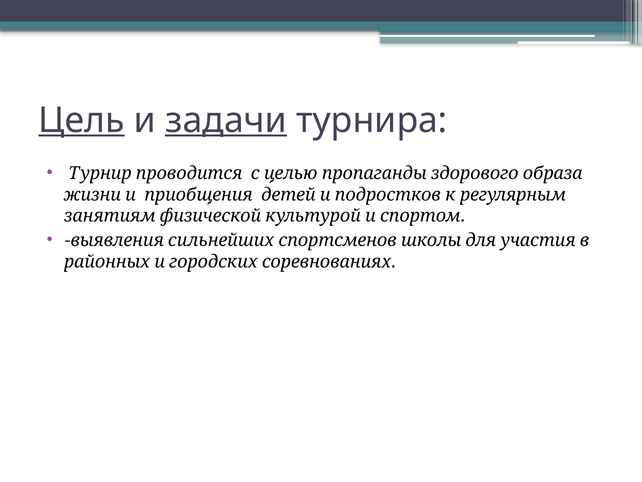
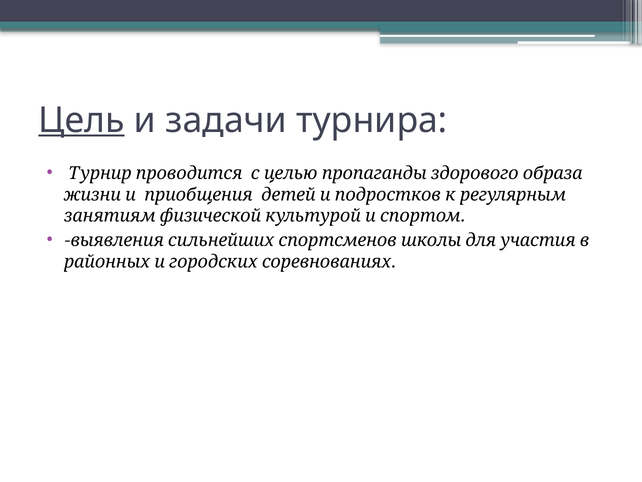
задачи underline: present -> none
